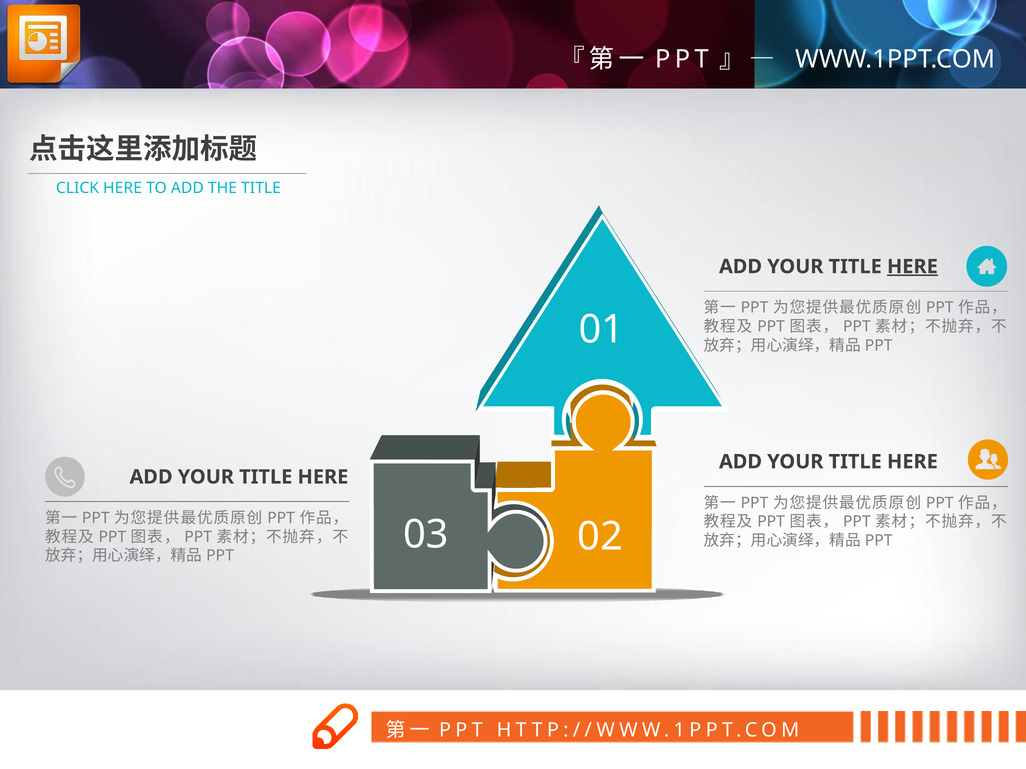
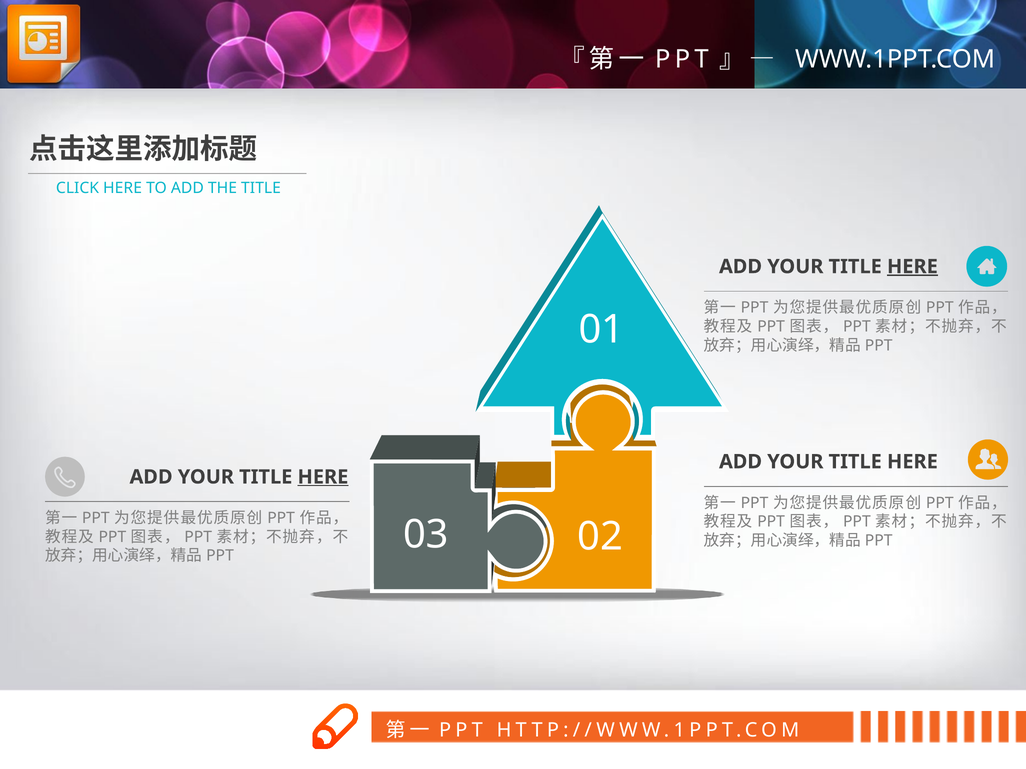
HERE at (323, 477) underline: none -> present
